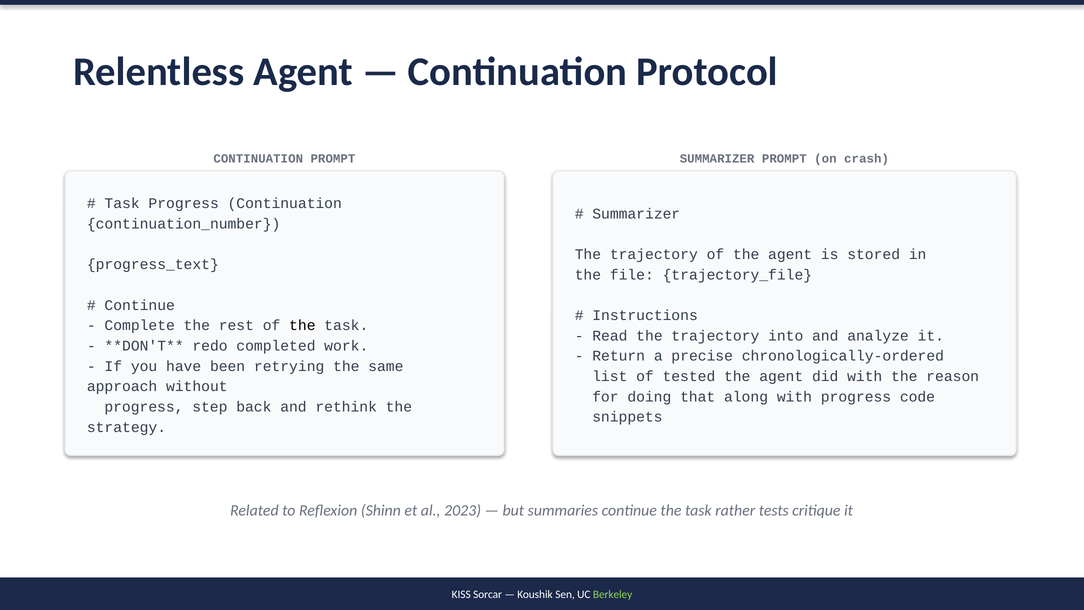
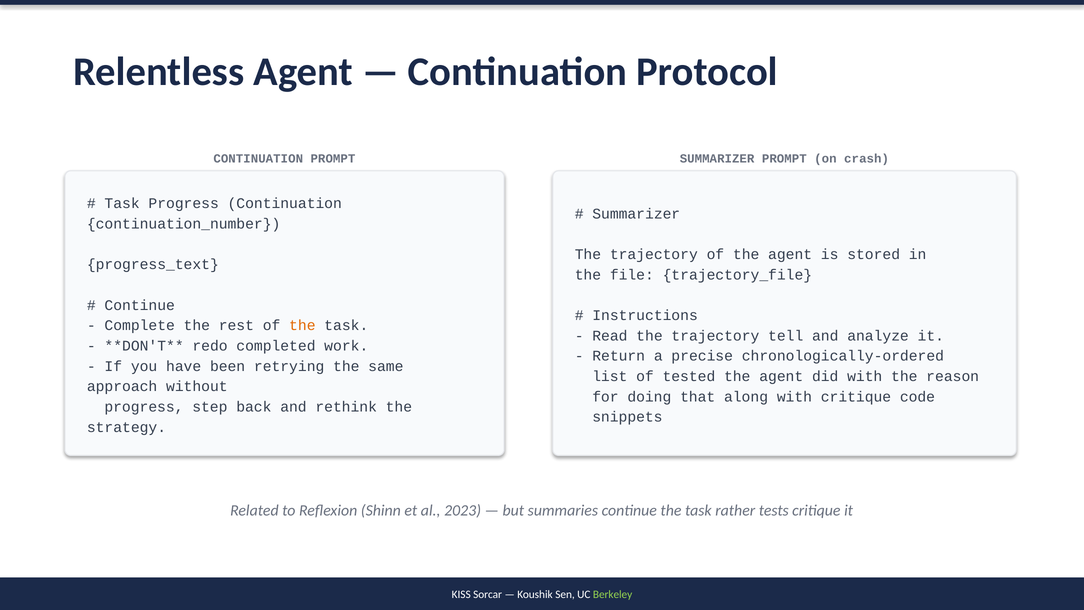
the at (302, 325) colour: black -> orange
into: into -> tell
with progress: progress -> critique
